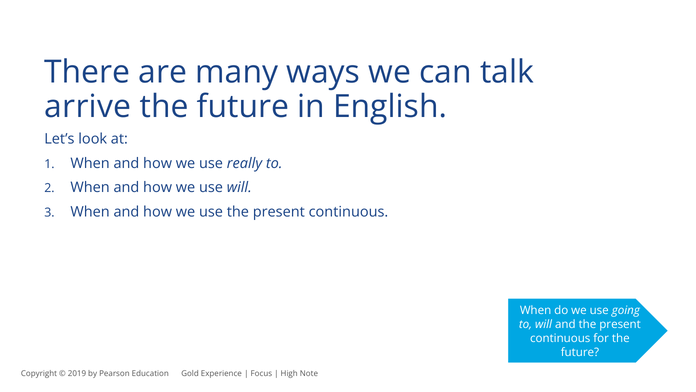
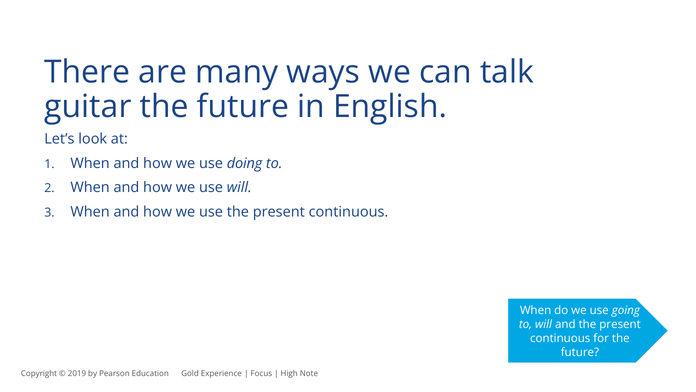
arrive: arrive -> guitar
really: really -> doing
